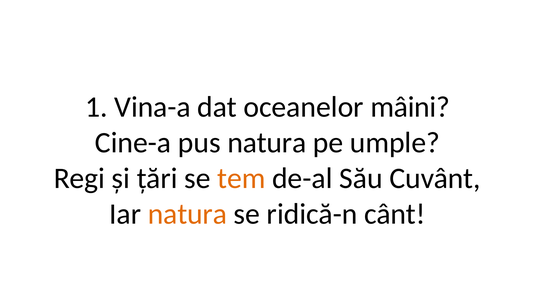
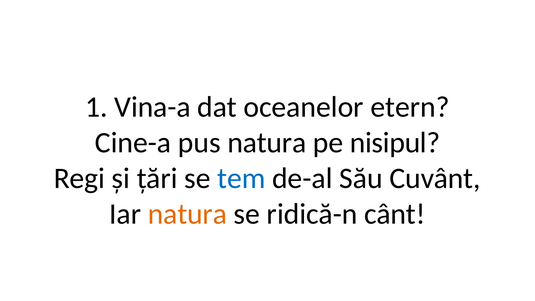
mâini: mâini -> etern
umple: umple -> nisipul
tem colour: orange -> blue
